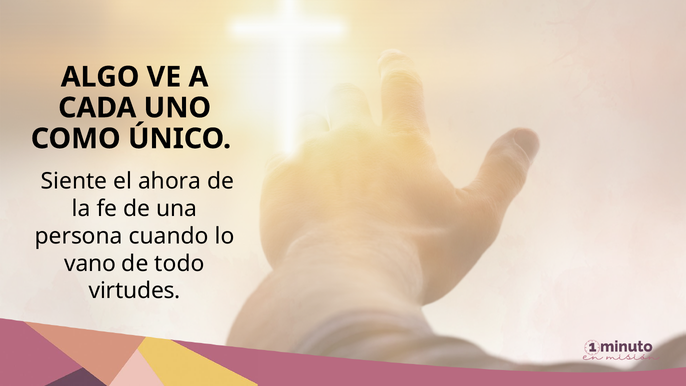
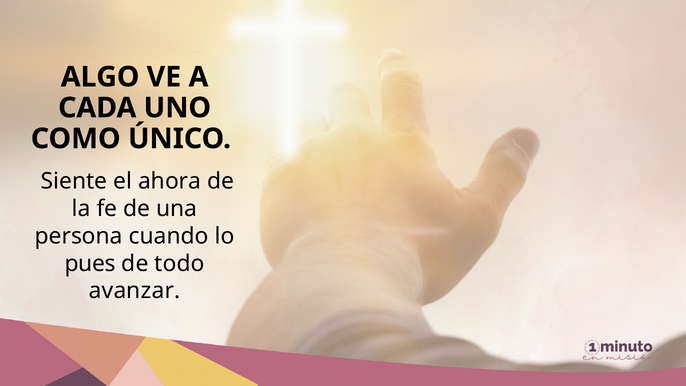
vano: vano -> pues
virtudes: virtudes -> avanzar
